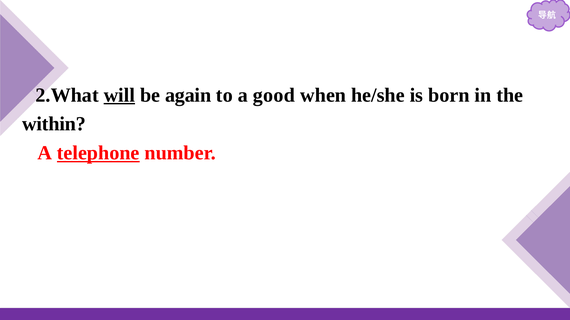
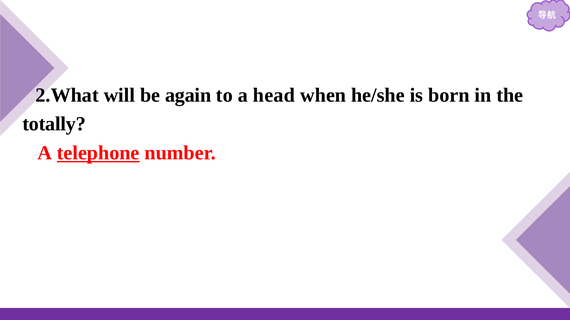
will underline: present -> none
good: good -> head
within: within -> totally
